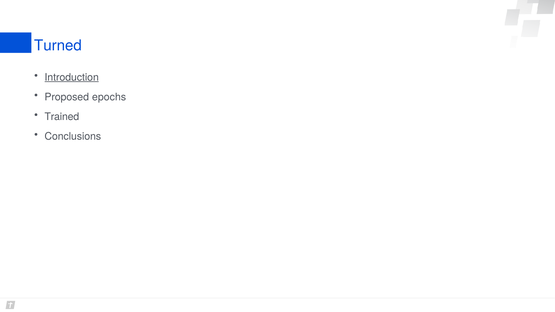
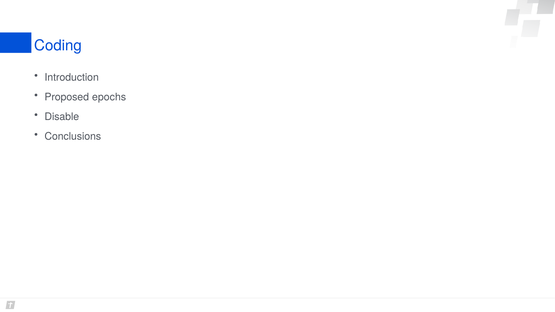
Turned: Turned -> Coding
Introduction underline: present -> none
Trained: Trained -> Disable
